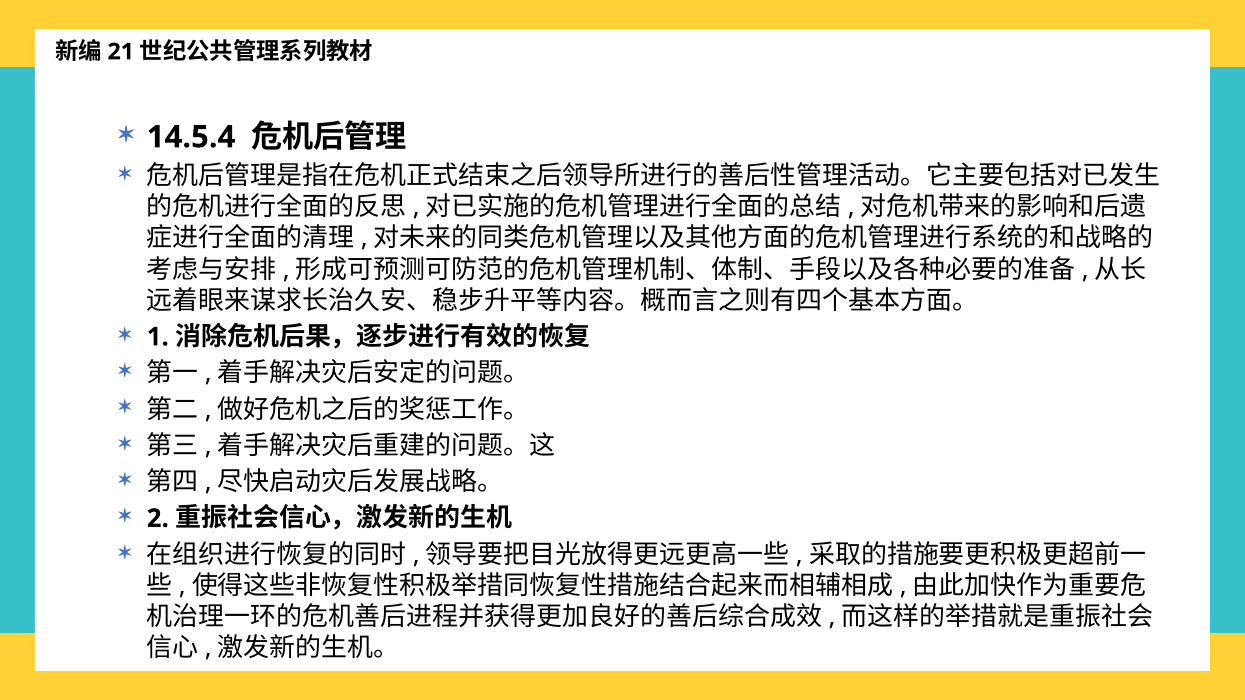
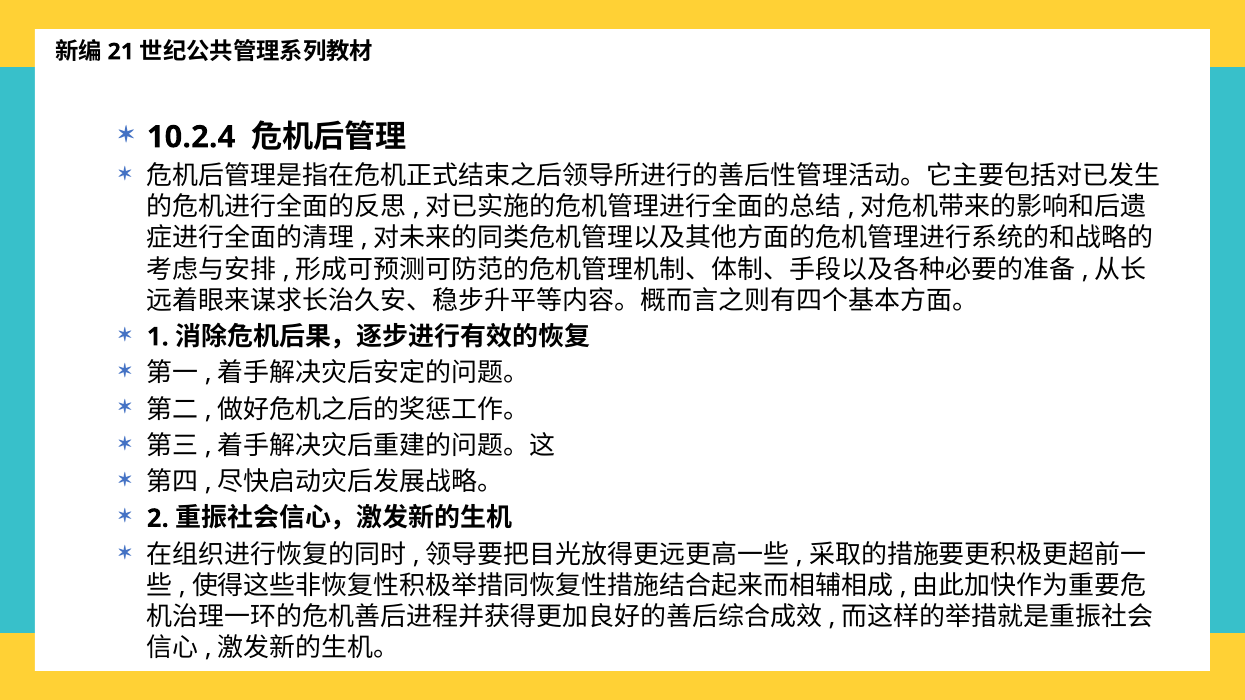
14.5.4: 14.5.4 -> 10.2.4
